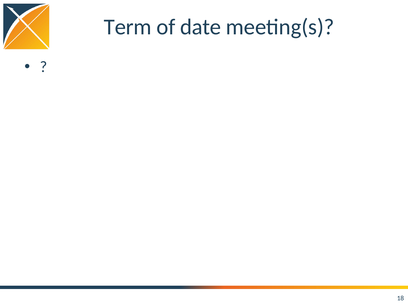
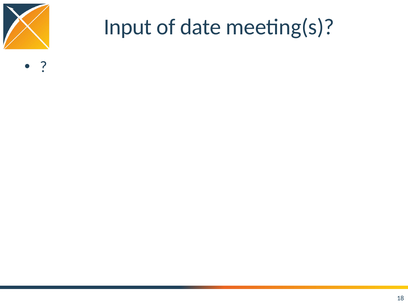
Term: Term -> Input
